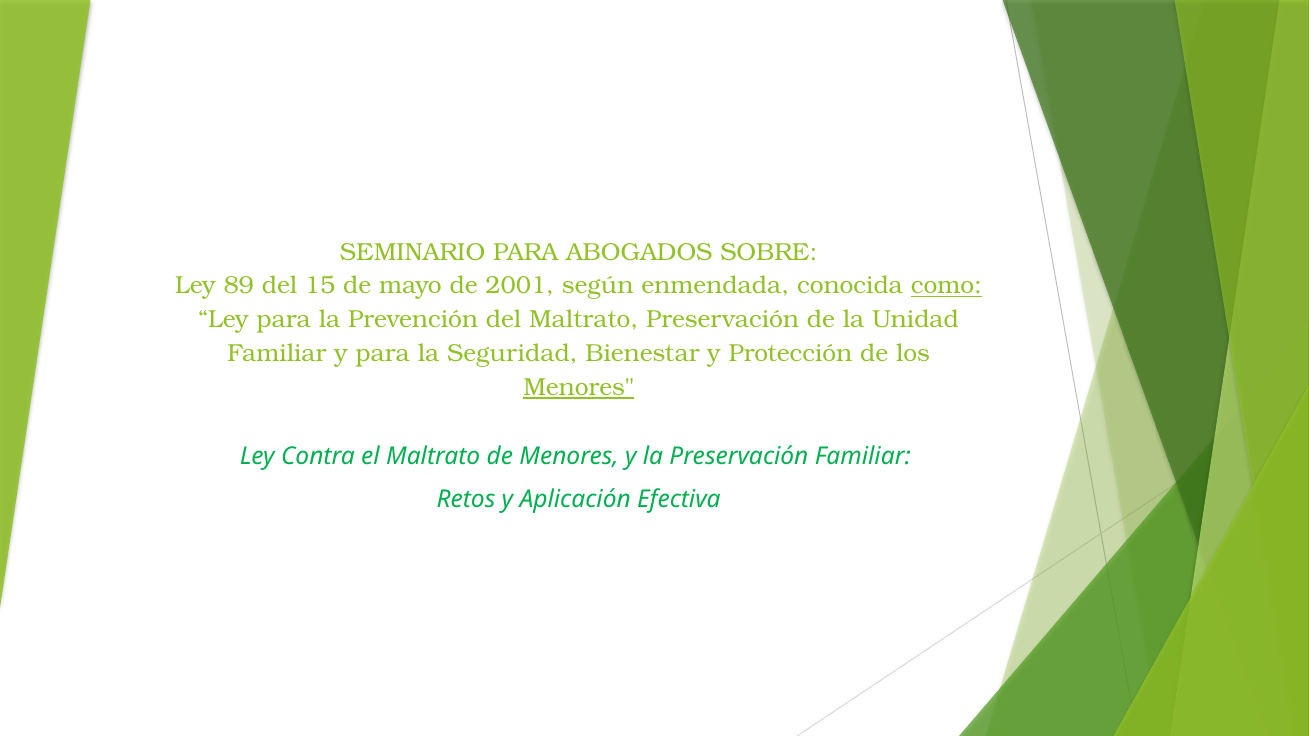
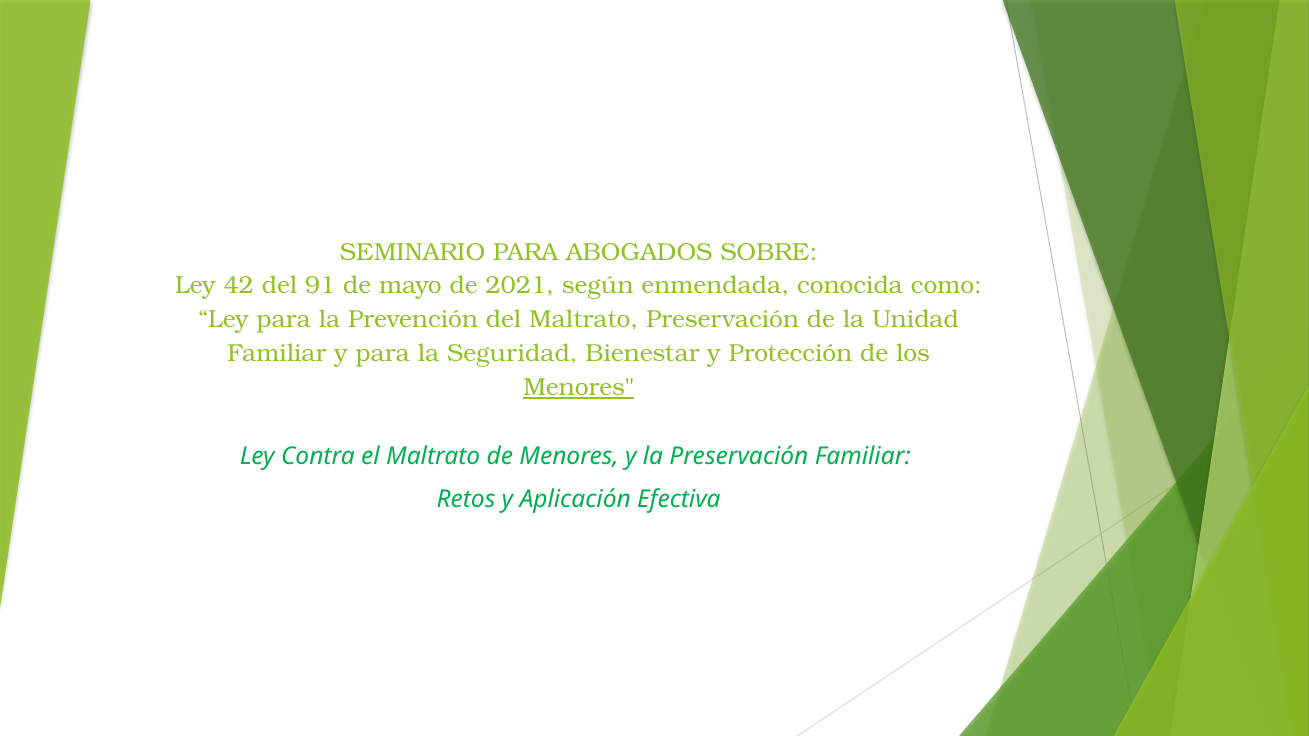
89: 89 -> 42
15: 15 -> 91
2001: 2001 -> 2021
como underline: present -> none
